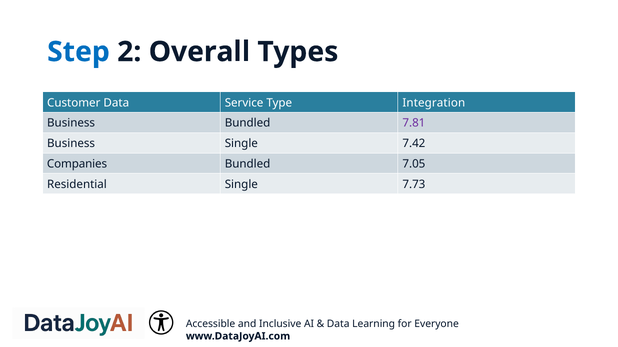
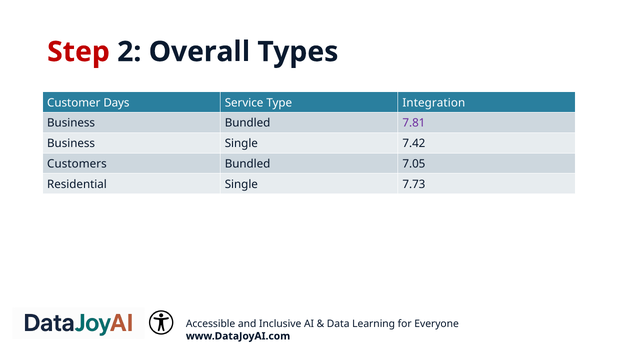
Step colour: blue -> red
Customer Data: Data -> Days
Companies: Companies -> Customers
